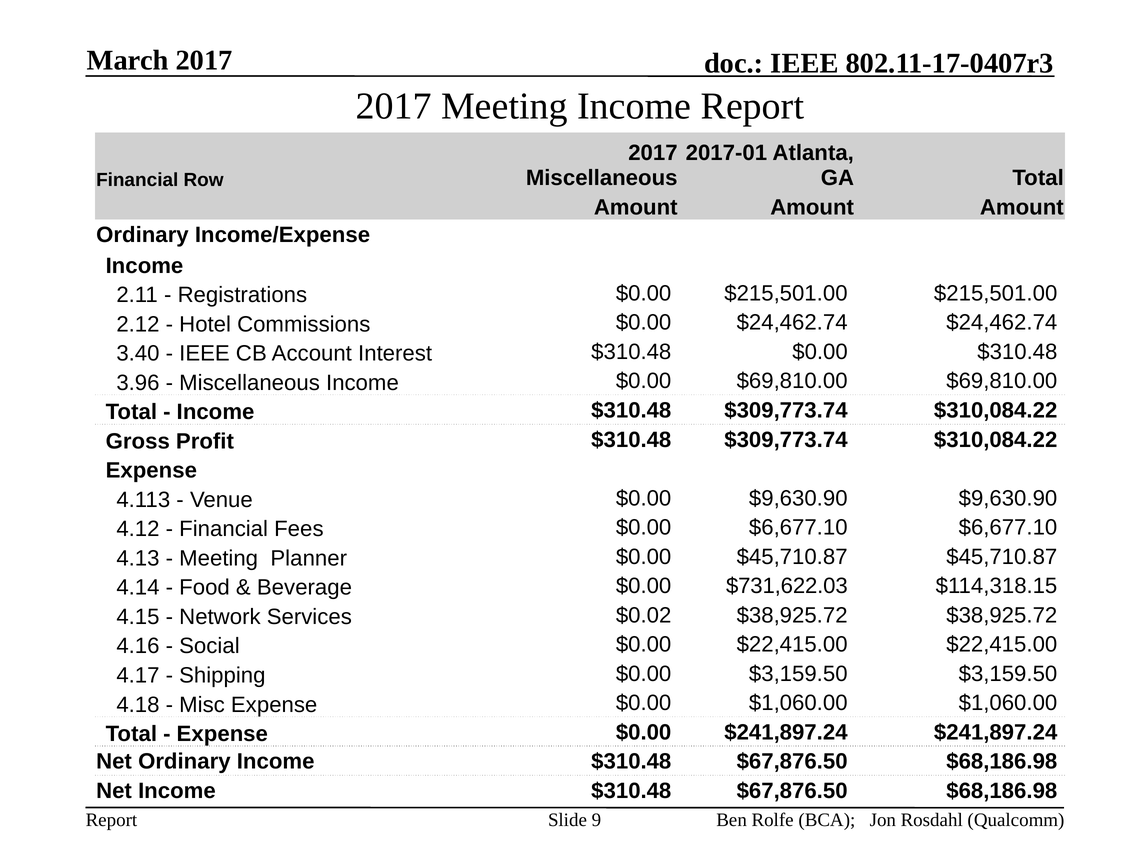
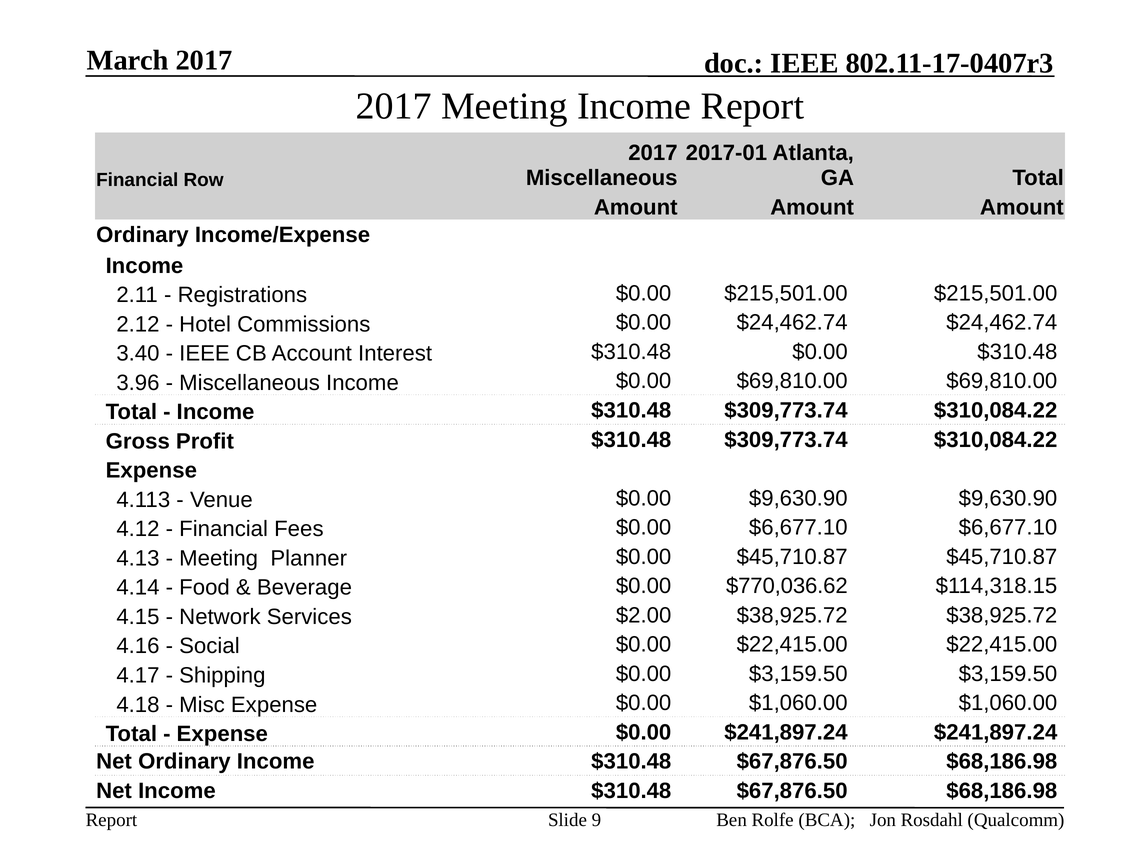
$731,622.03: $731,622.03 -> $770,036.62
$0.02: $0.02 -> $2.00
